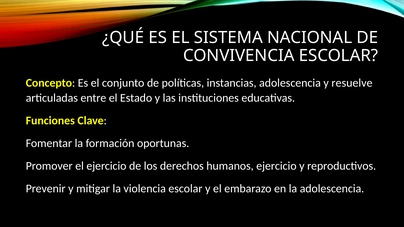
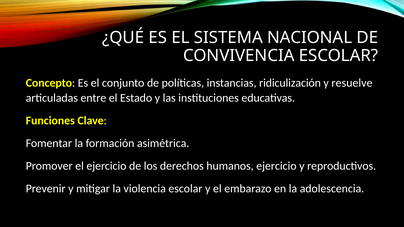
instancias adolescencia: adolescencia -> ridiculización
oportunas: oportunas -> asimétrica
